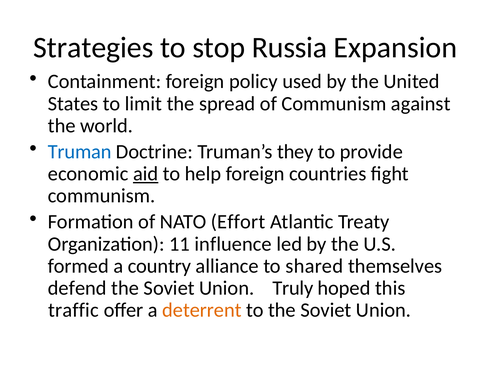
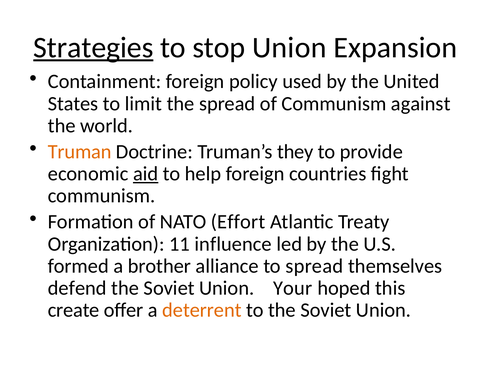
Strategies underline: none -> present
stop Russia: Russia -> Union
Truman colour: blue -> orange
country: country -> brother
to shared: shared -> spread
Truly: Truly -> Your
traffic: traffic -> create
